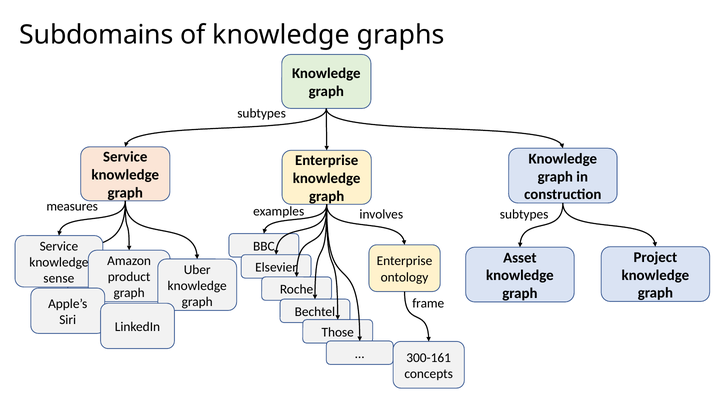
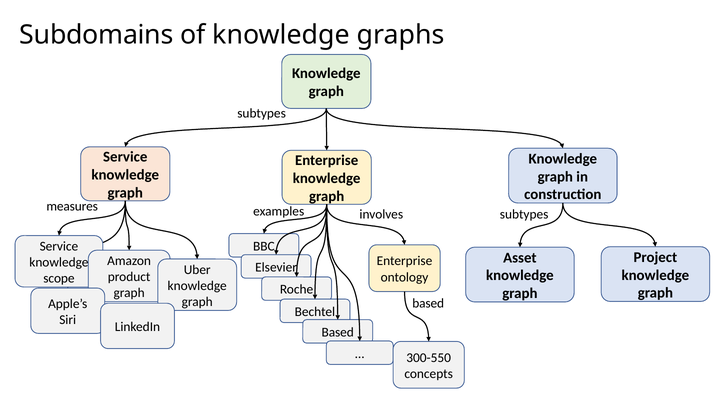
sense: sense -> scope
frame at (428, 303): frame -> based
Those at (338, 332): Those -> Based
300-161: 300-161 -> 300-550
